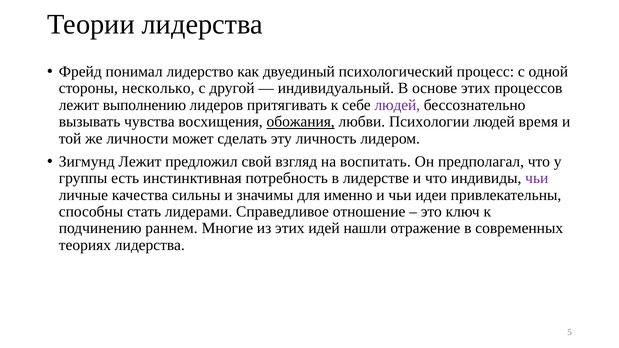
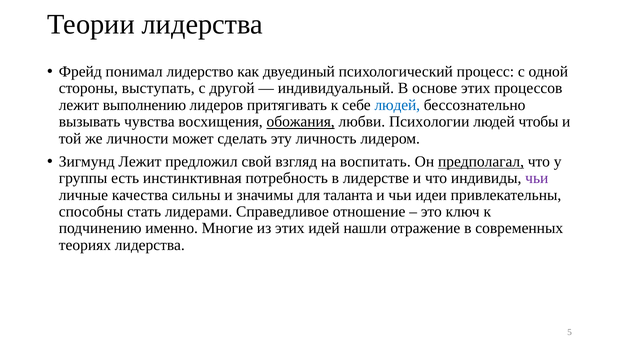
несколько: несколько -> выступать
людей at (397, 105) colour: purple -> blue
время: время -> чтобы
предполагал underline: none -> present
именно: именно -> таланта
раннем: раннем -> именно
